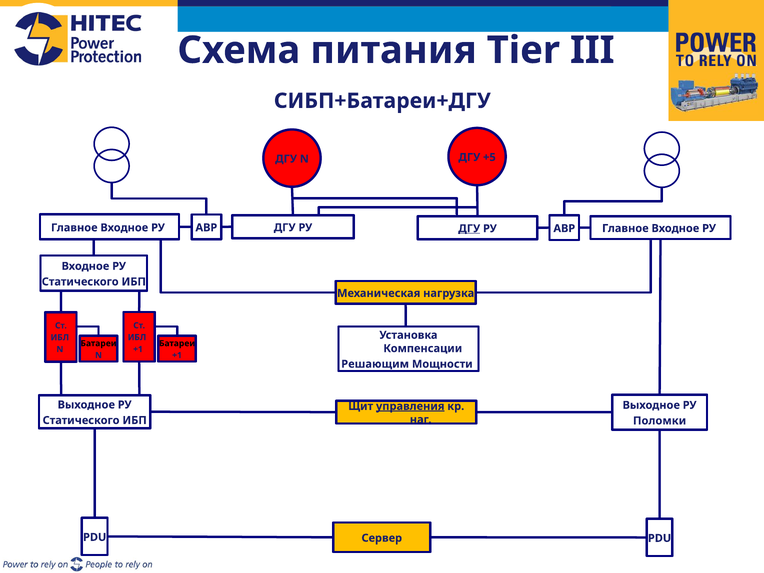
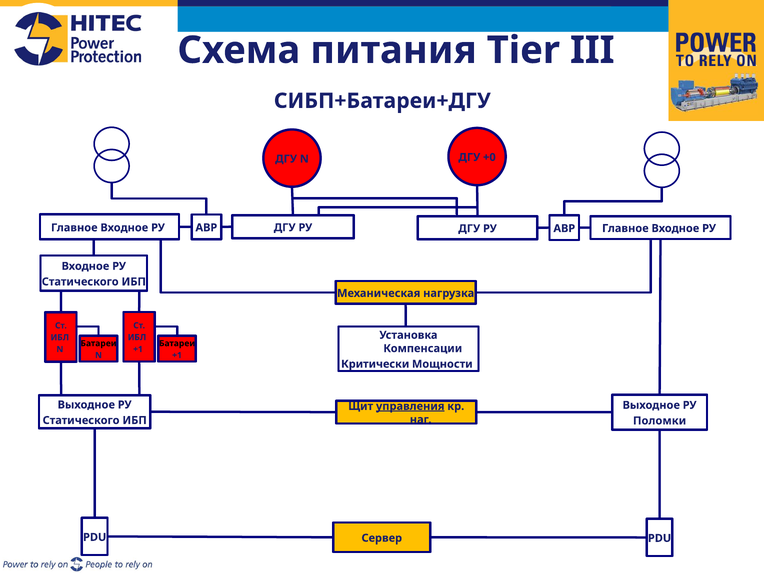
+5: +5 -> +0
ДГУ at (469, 229) underline: present -> none
Решающим: Решающим -> Критически
